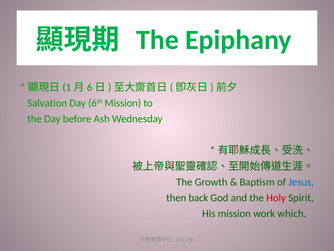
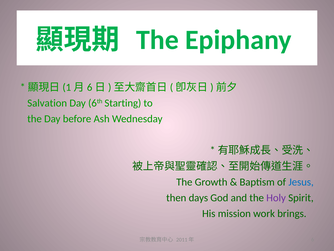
6th Mission: Mission -> Starting
back: back -> days
Holy colour: red -> purple
which: which -> brings
